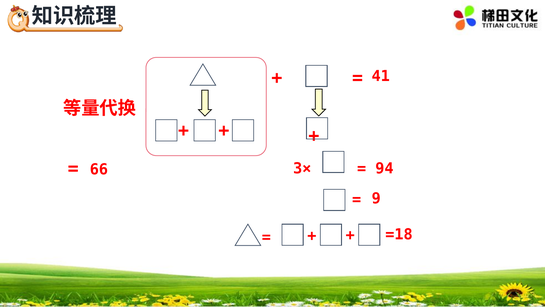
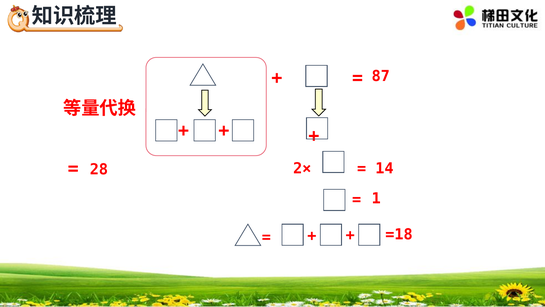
41: 41 -> 87
66: 66 -> 28
3×: 3× -> 2×
94: 94 -> 14
9: 9 -> 1
